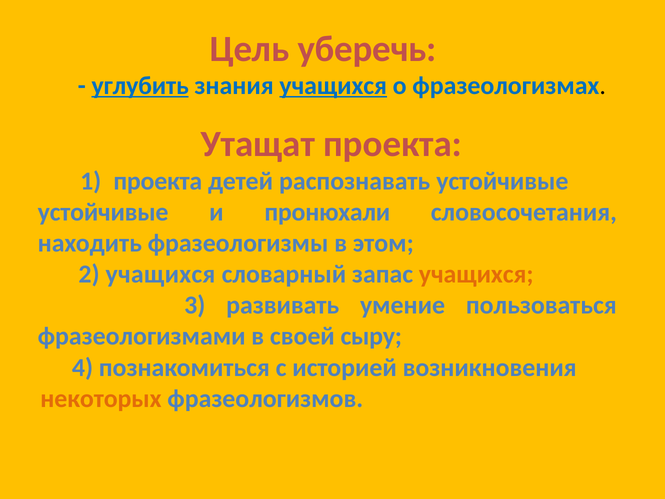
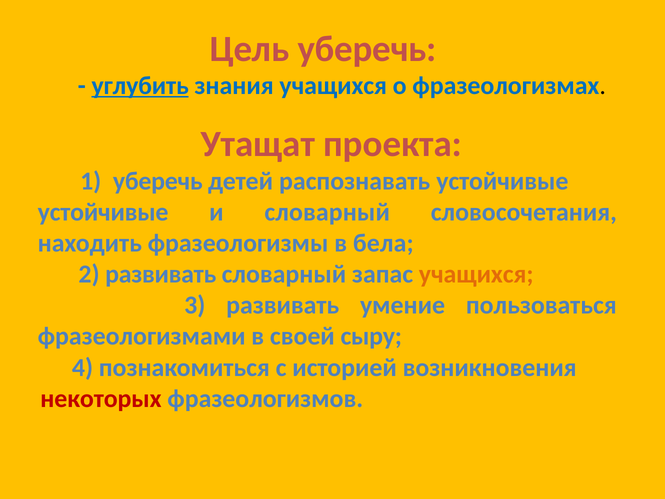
учащихся at (333, 86) underline: present -> none
1 проекта: проекта -> уберечь
и пронюхали: пронюхали -> словарный
этом: этом -> бела
2 учащихся: учащихся -> развивать
некоторых colour: orange -> red
